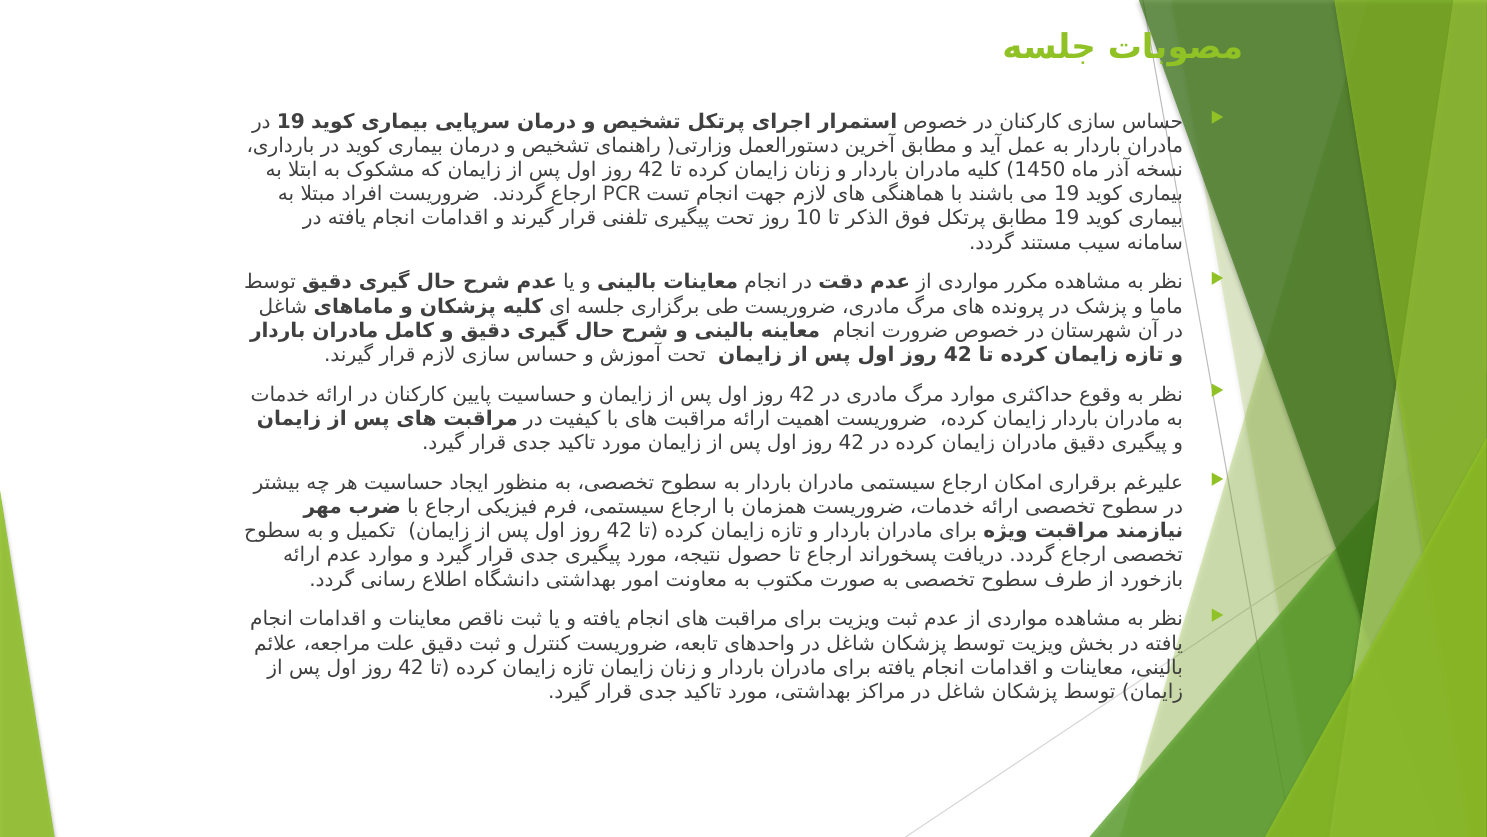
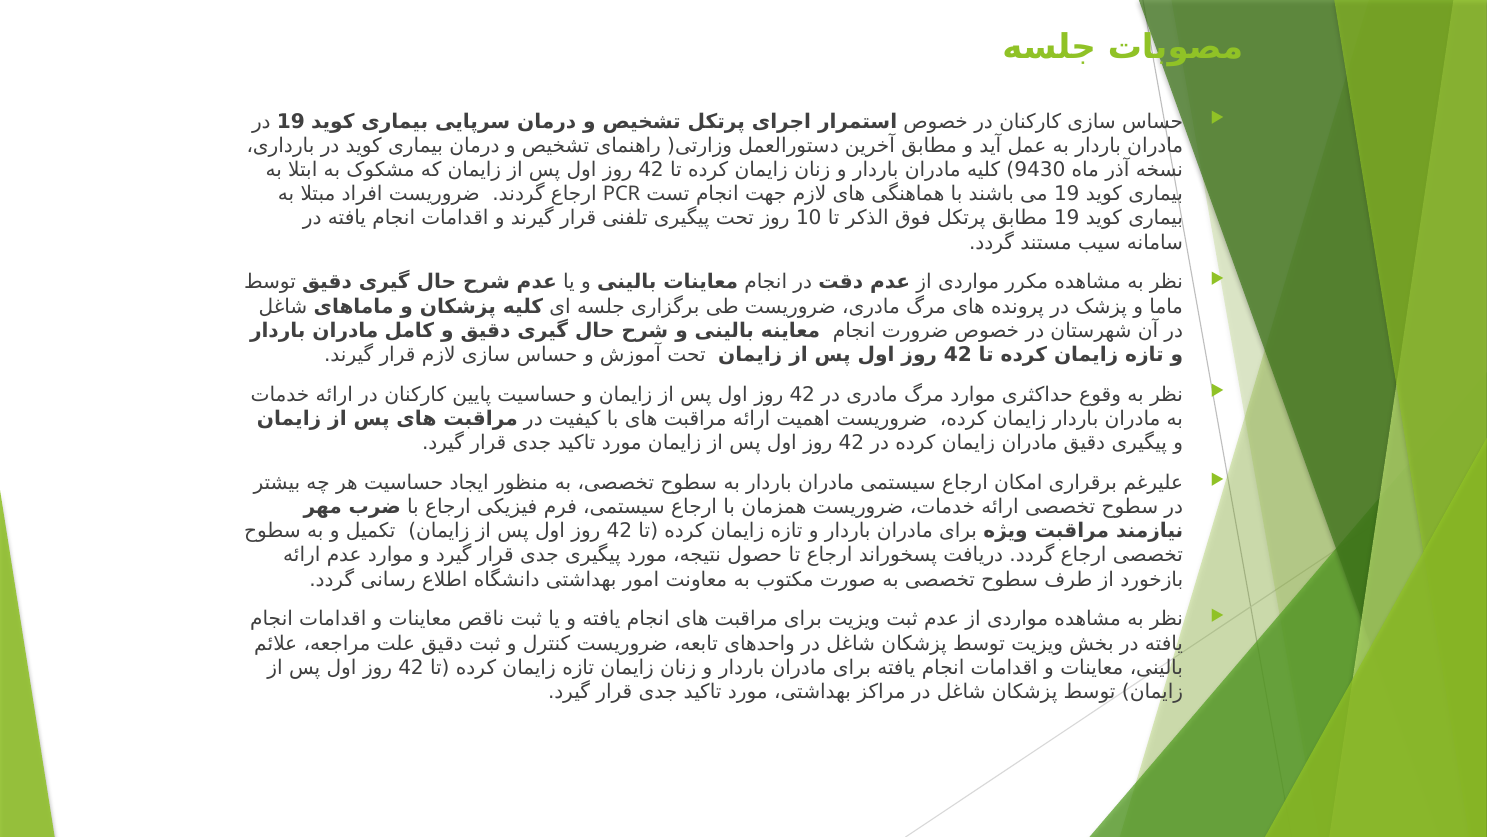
1450: 1450 -> 9430
